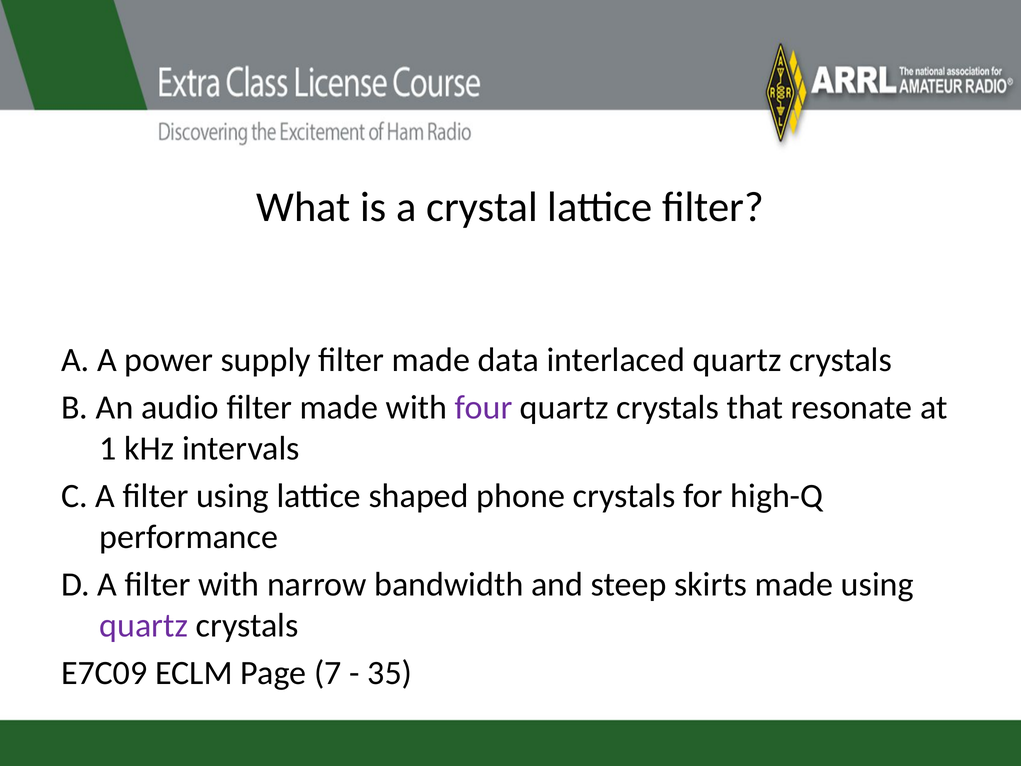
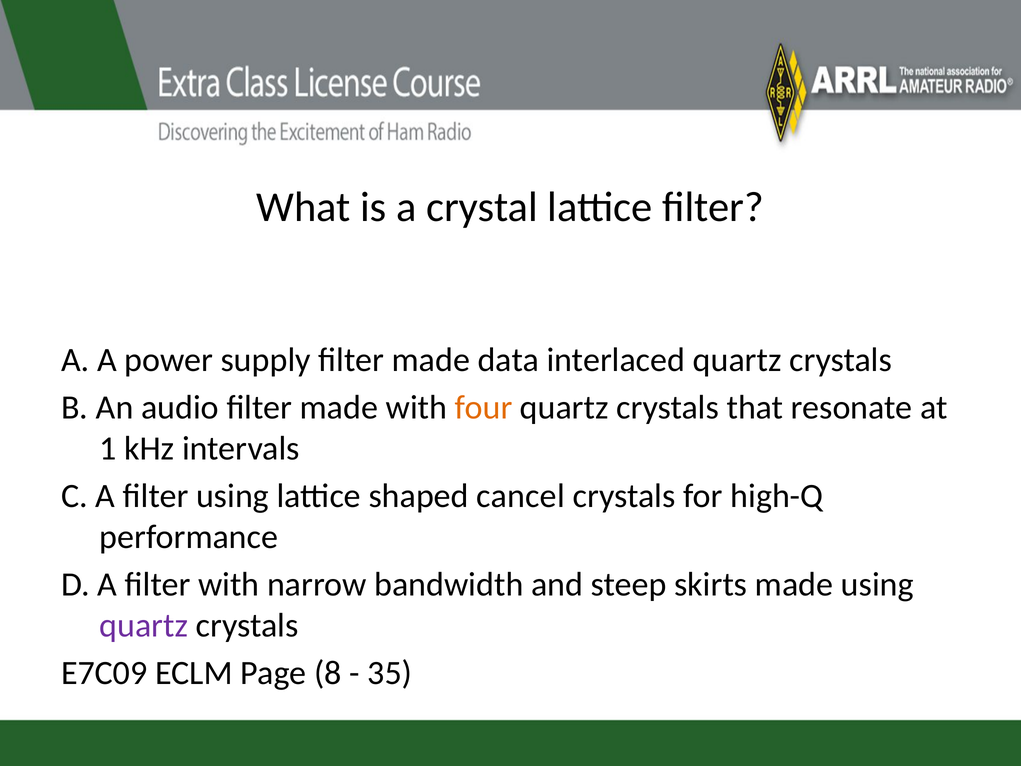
four colour: purple -> orange
phone: phone -> cancel
7: 7 -> 8
